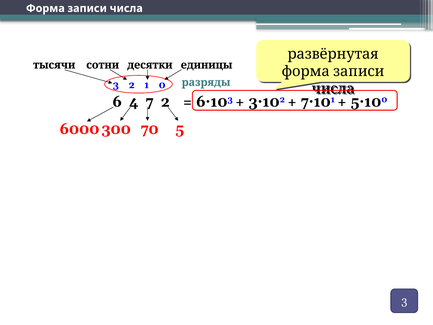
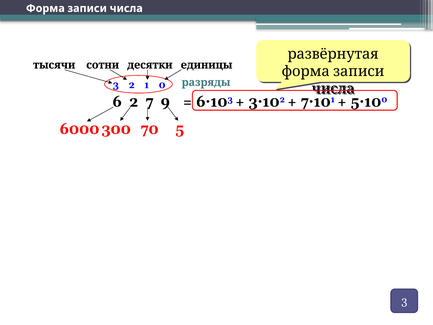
6 4: 4 -> 2
7 2: 2 -> 9
